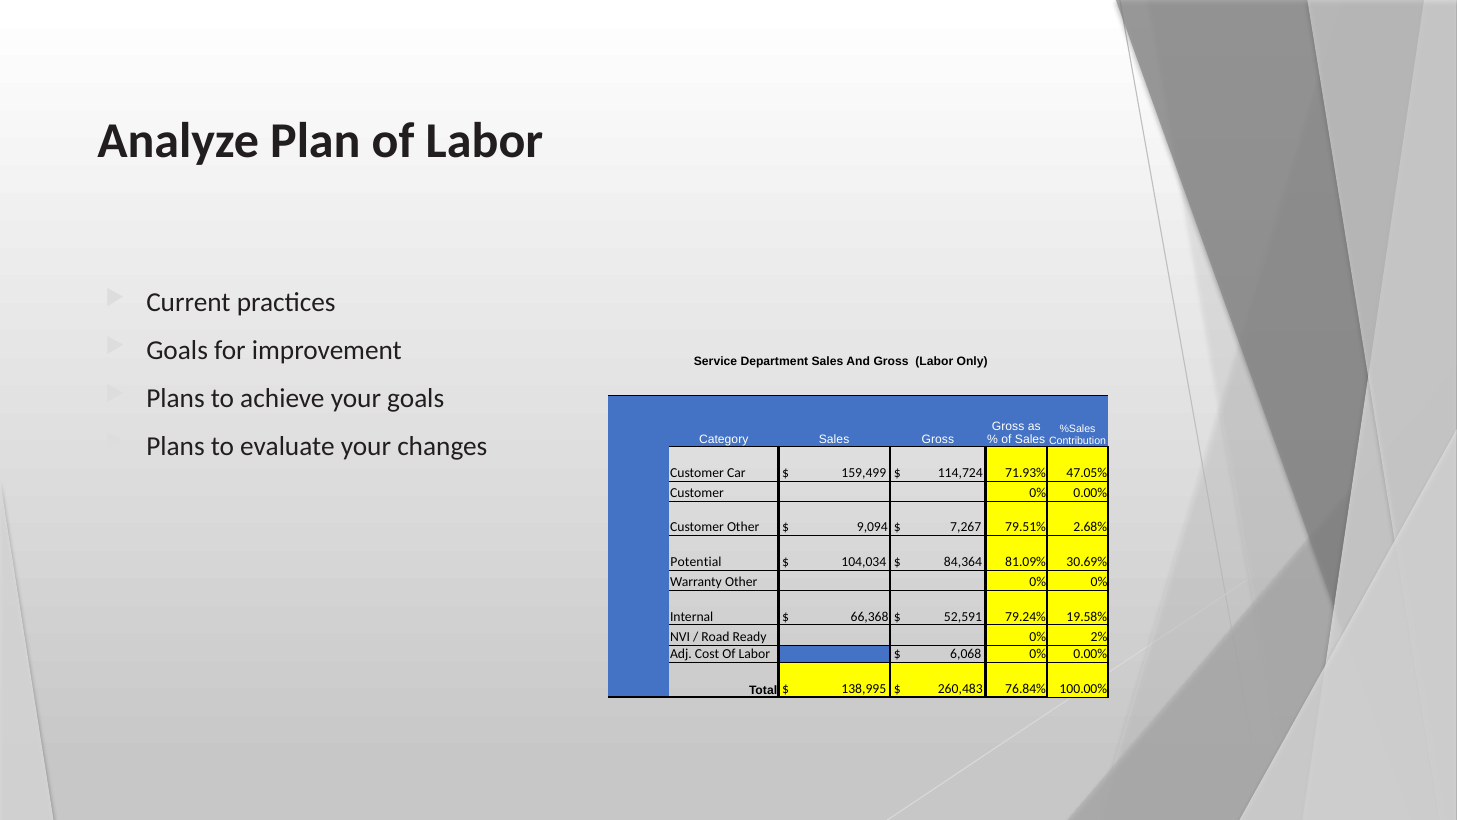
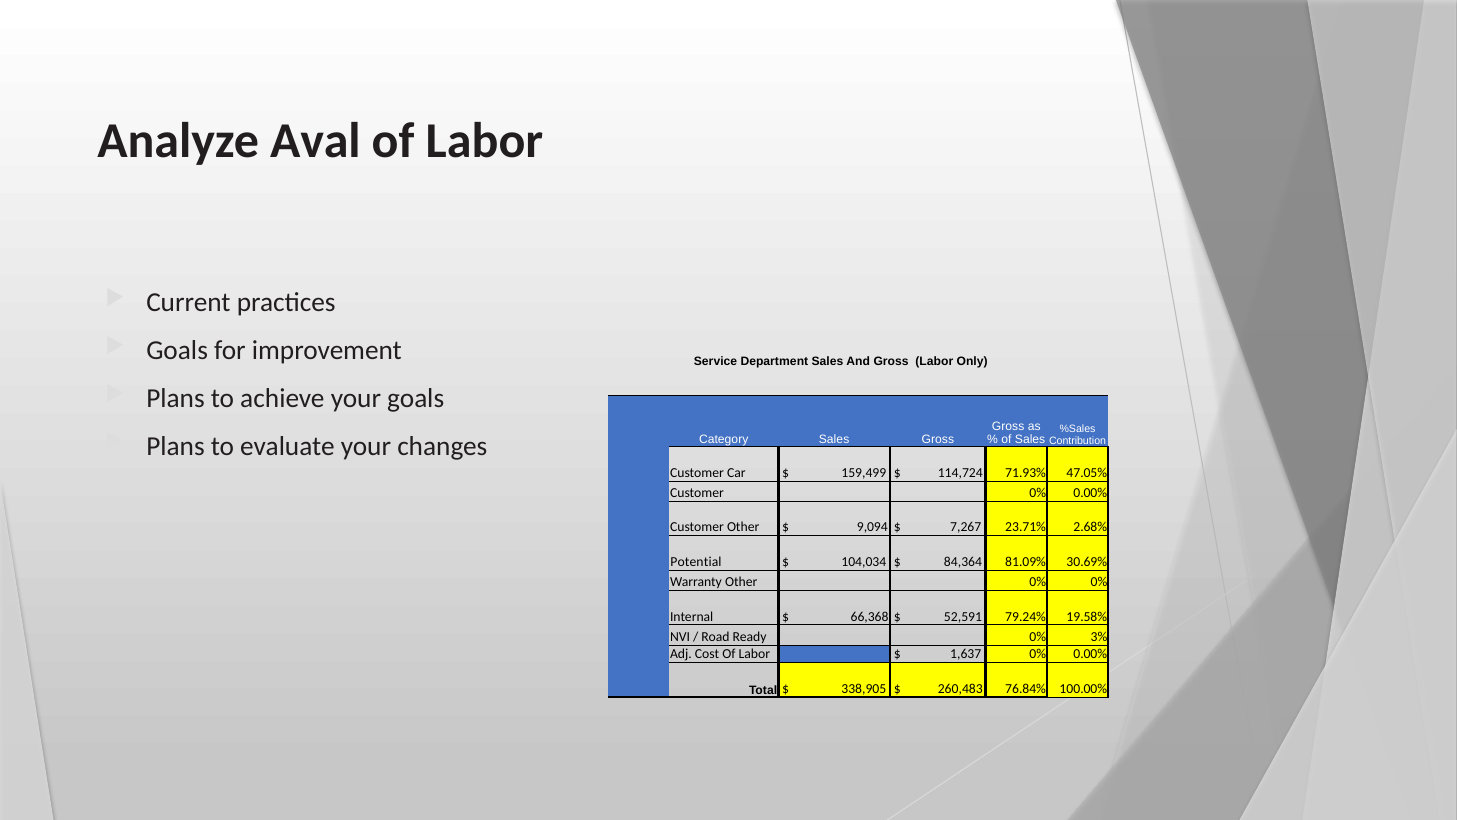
Plan: Plan -> Aval
79.51%: 79.51% -> 23.71%
2%: 2% -> 3%
6,068: 6,068 -> 1,637
138,995: 138,995 -> 338,905
